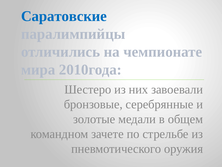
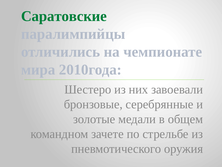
Саратовские colour: blue -> green
